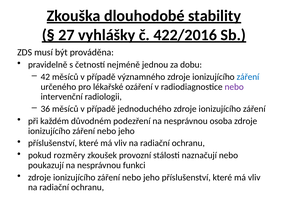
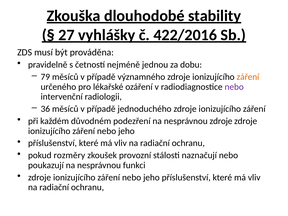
42: 42 -> 79
záření at (248, 77) colour: blue -> orange
nesprávnou osoba: osoba -> zdroje
